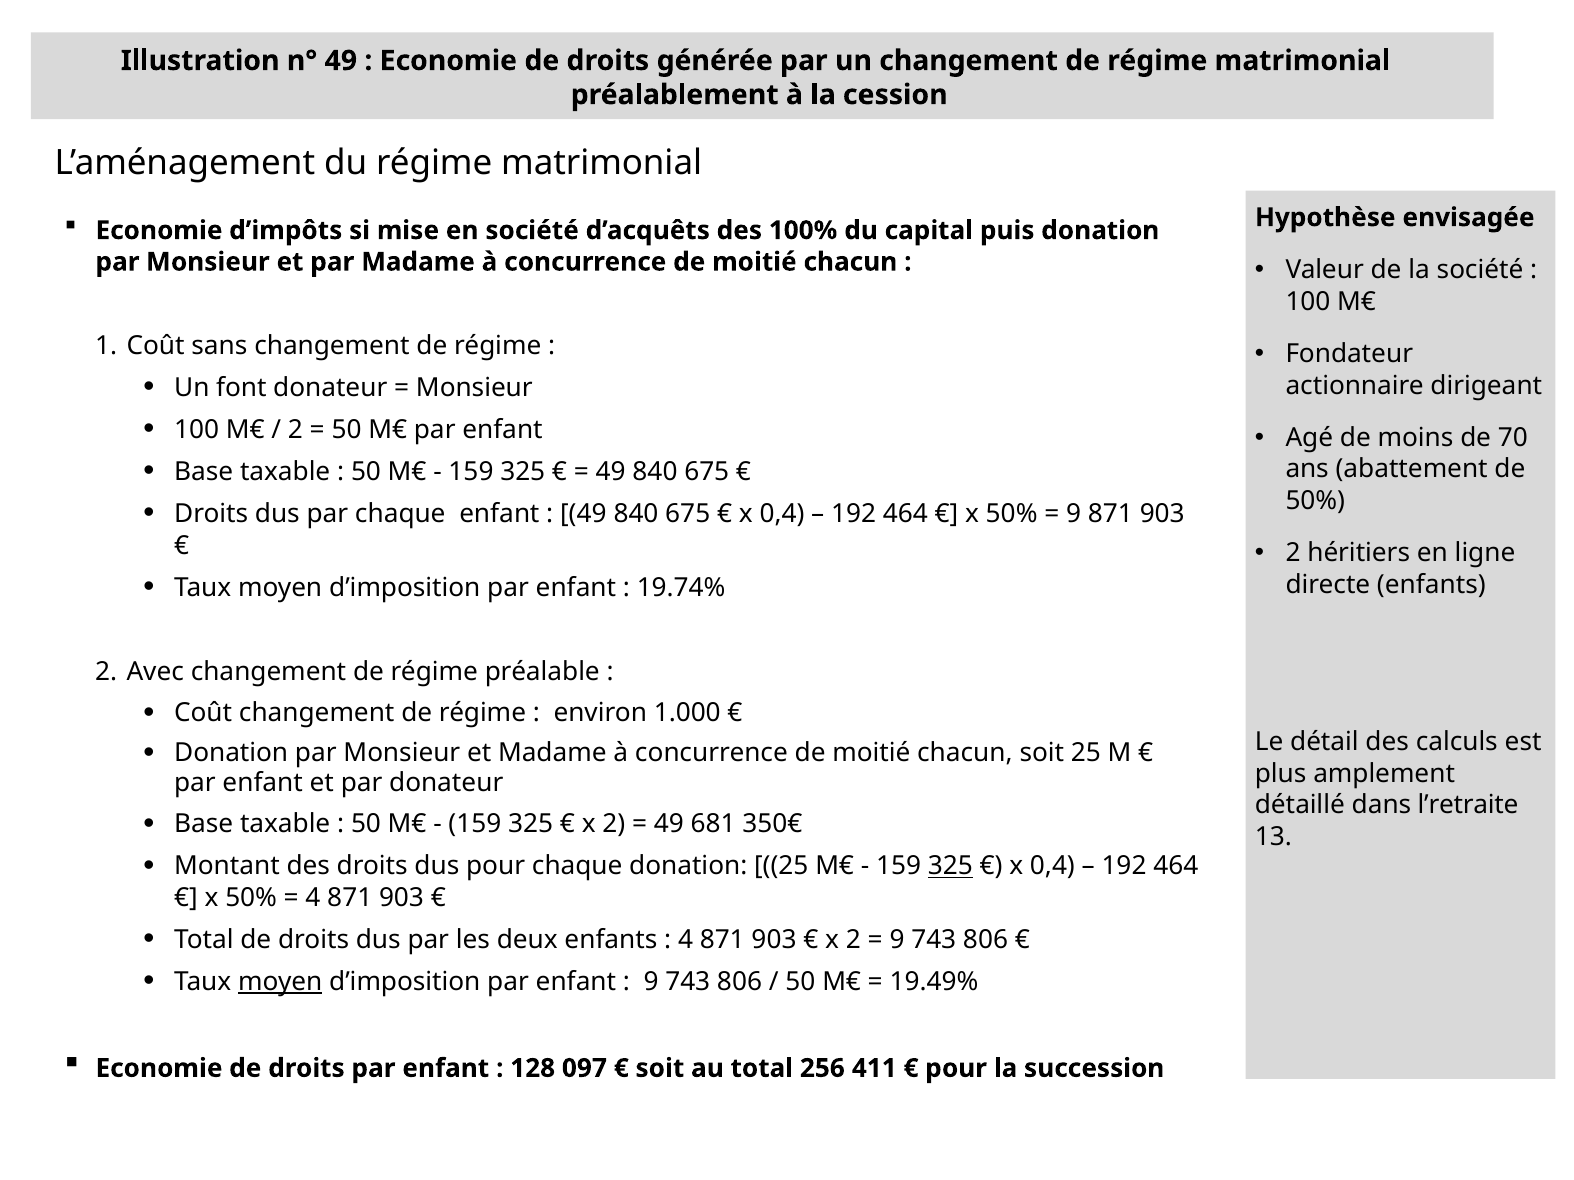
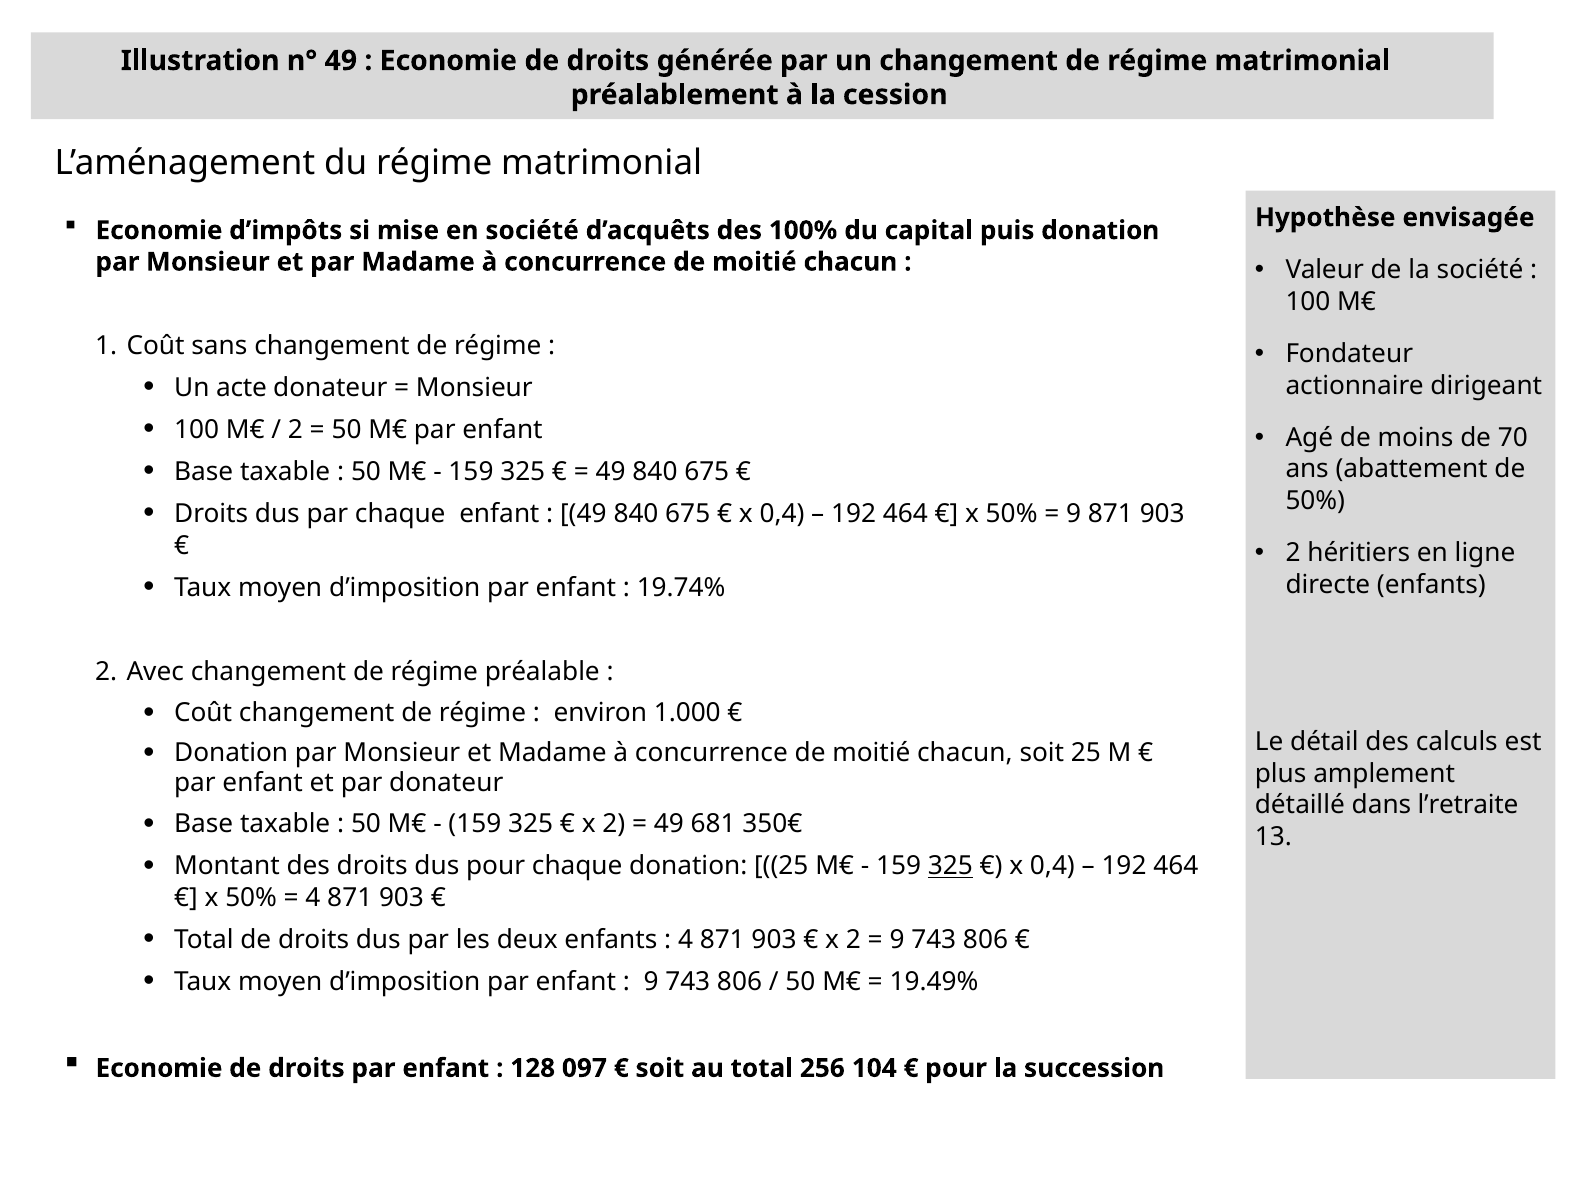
font: font -> acte
moyen at (280, 982) underline: present -> none
411: 411 -> 104
